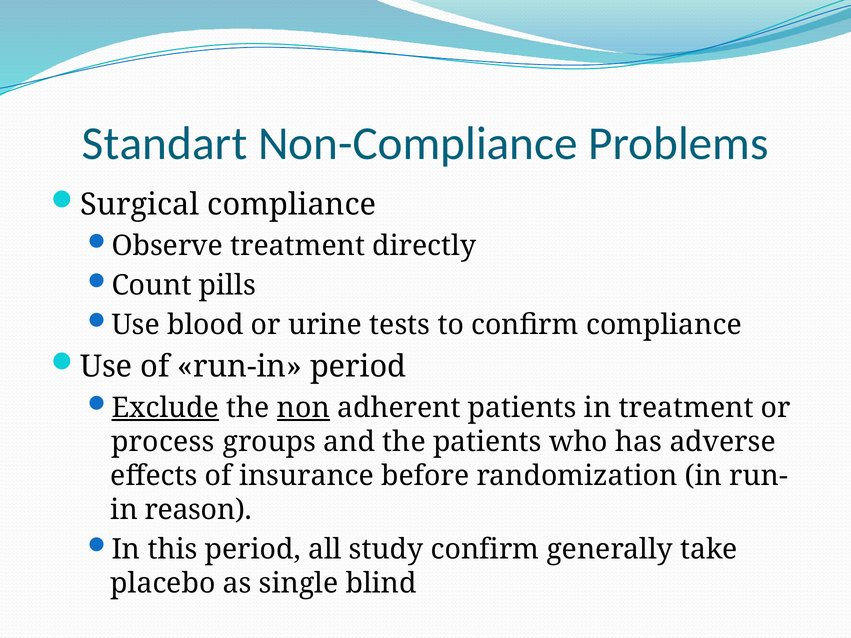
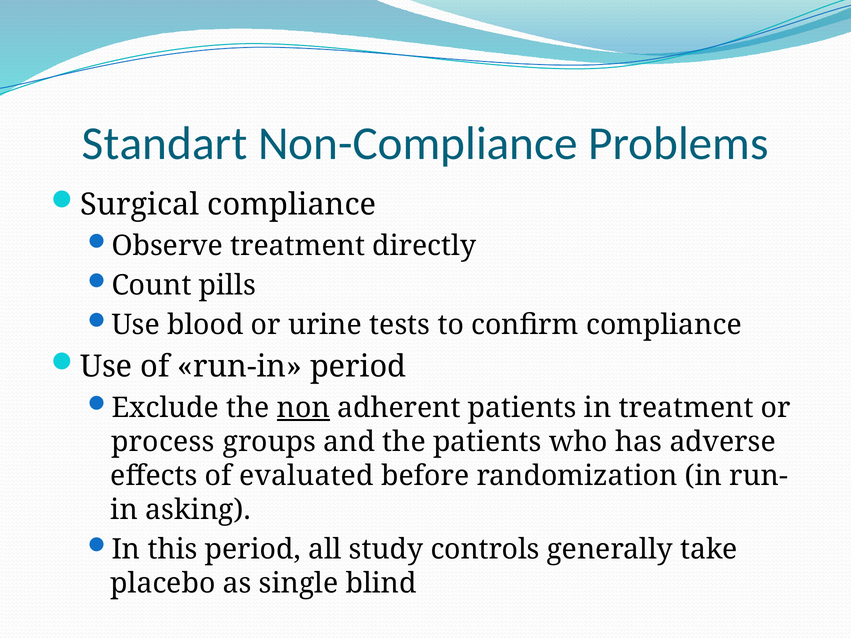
Exclude underline: present -> none
insurance: insurance -> evaluated
reason: reason -> asking
study confirm: confirm -> controls
